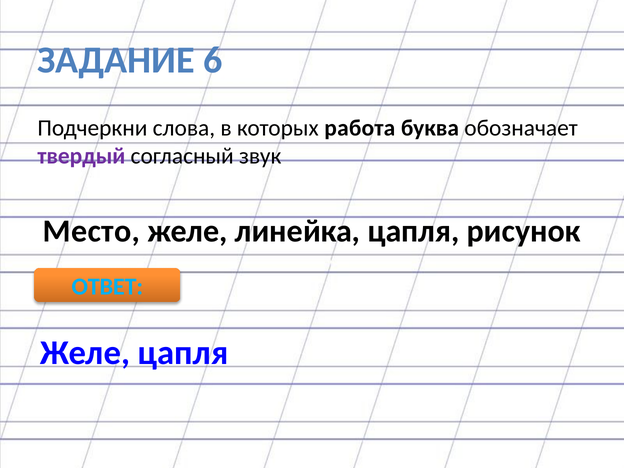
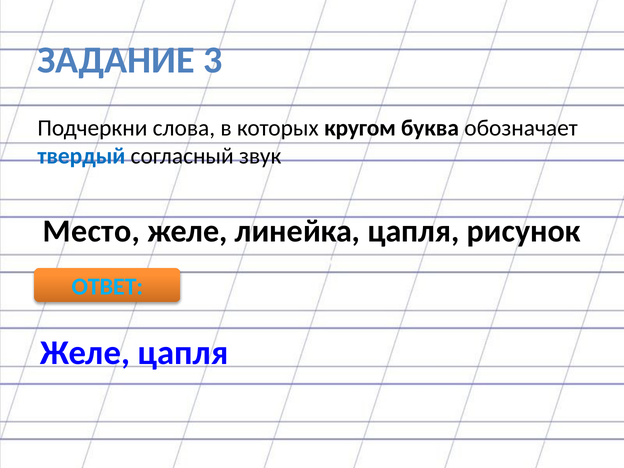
6: 6 -> 3
работа: работа -> кругом
твердый colour: purple -> blue
